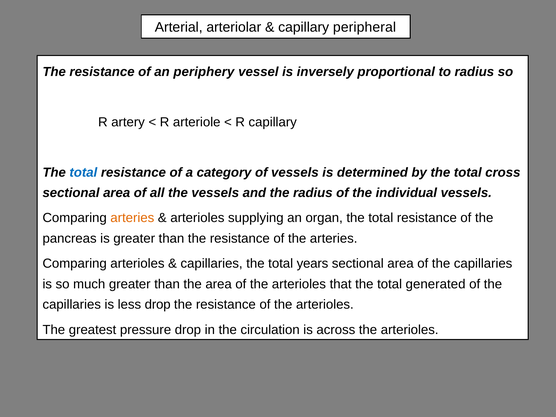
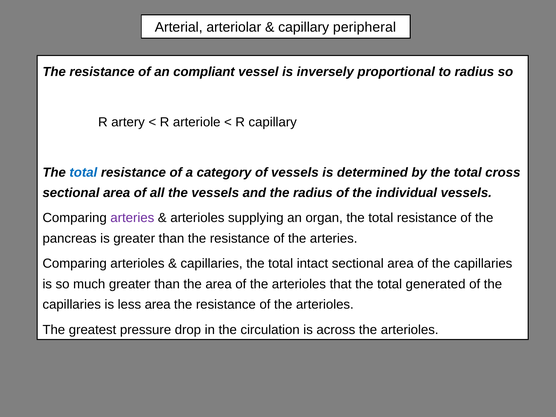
periphery: periphery -> compliant
arteries at (132, 218) colour: orange -> purple
years: years -> intact
less drop: drop -> area
